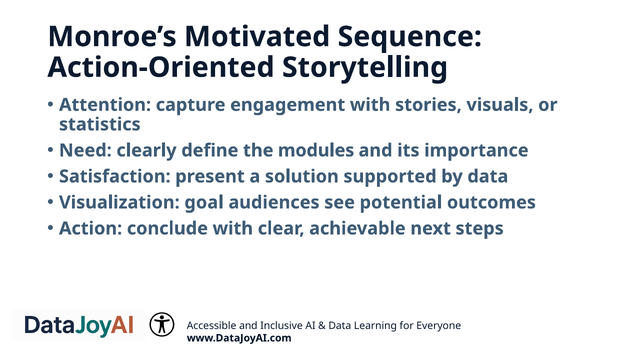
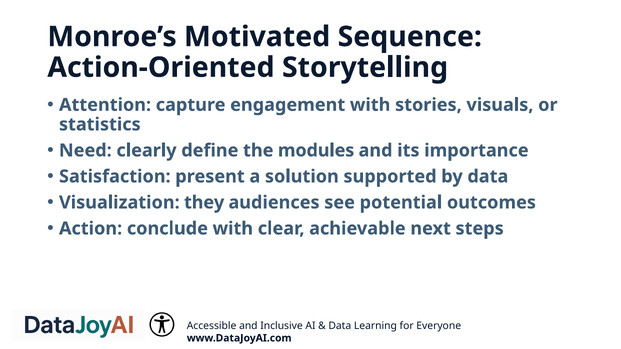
goal: goal -> they
